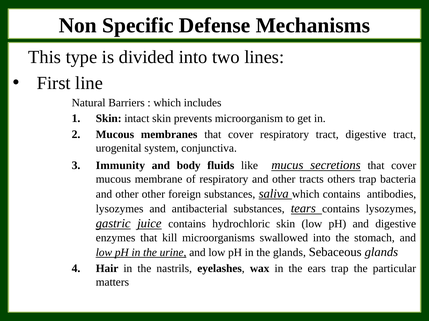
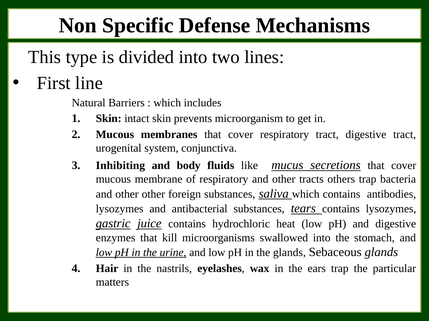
Immunity: Immunity -> Inhibiting
hydrochloric skin: skin -> heat
